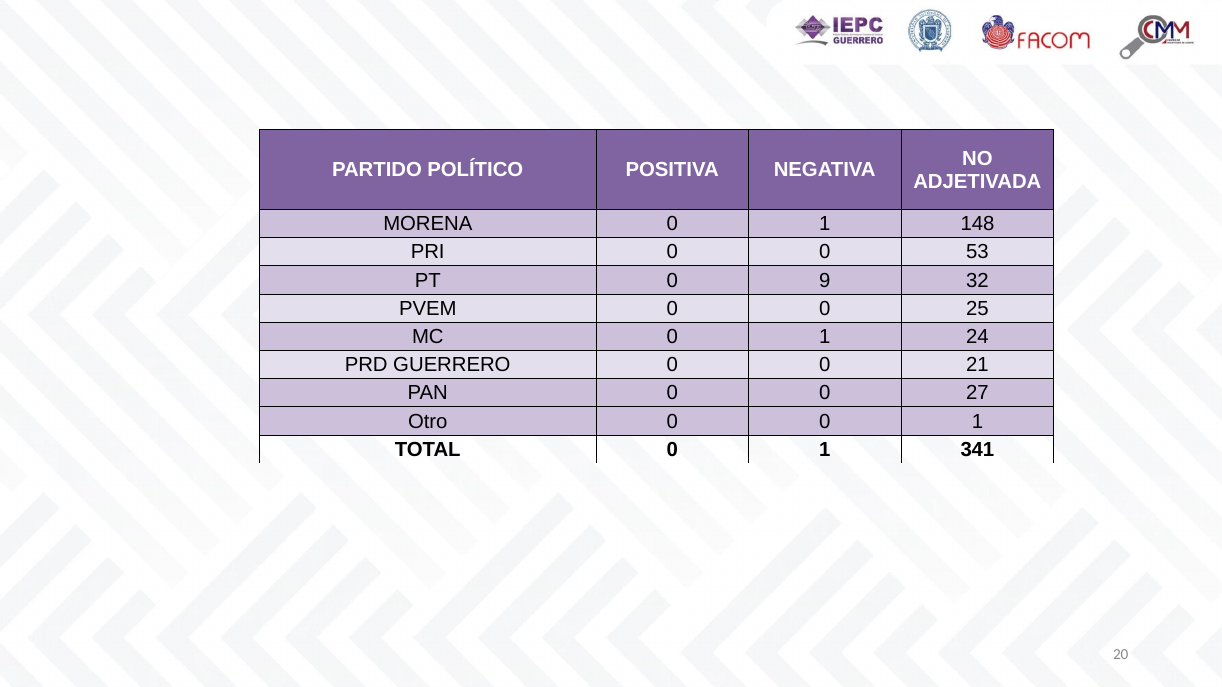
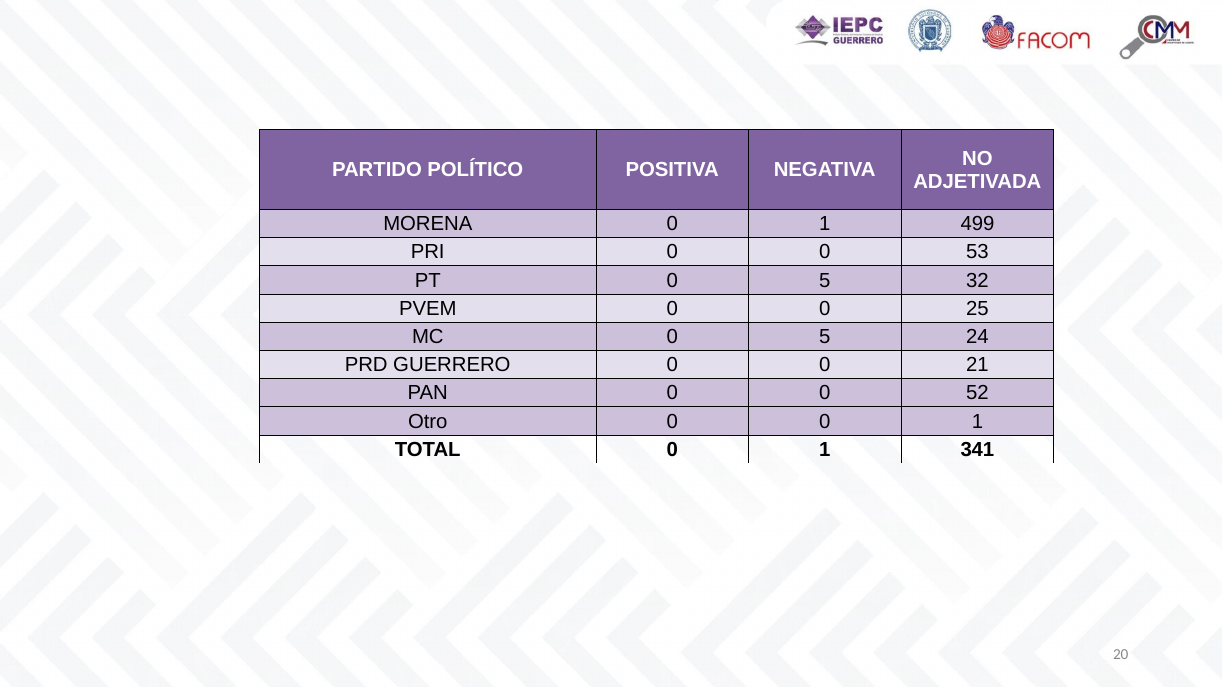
148: 148 -> 499
PT 0 9: 9 -> 5
MC 0 1: 1 -> 5
27: 27 -> 52
